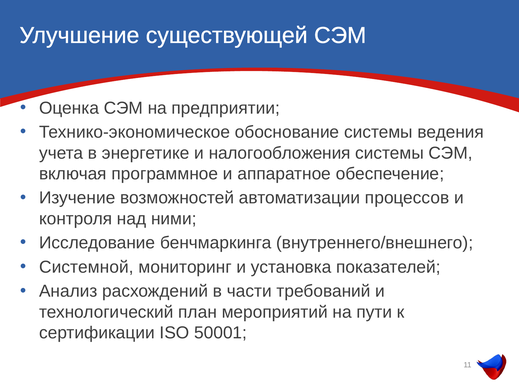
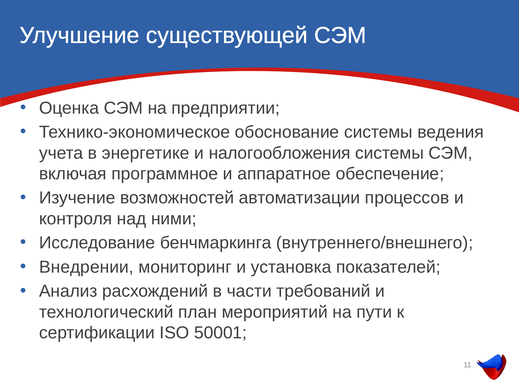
Системной: Системной -> Внедрении
